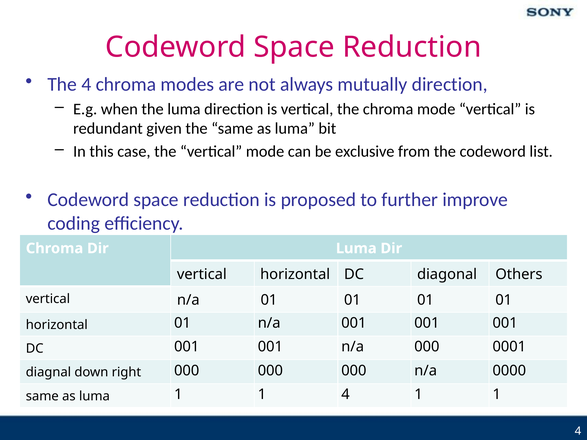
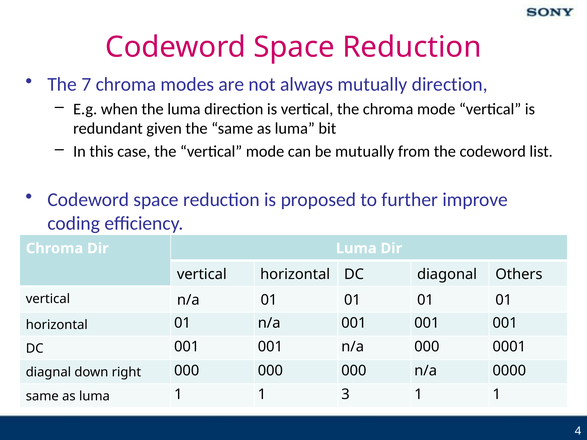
The 4: 4 -> 7
be exclusive: exclusive -> mutually
1 4: 4 -> 3
